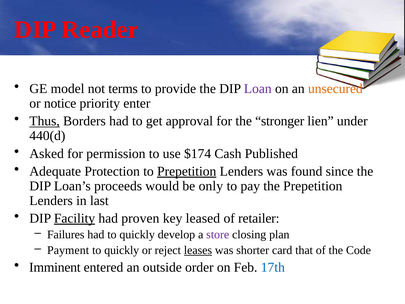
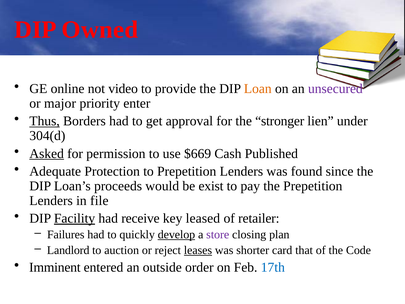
Reader: Reader -> Owned
model: model -> online
terms: terms -> video
Loan colour: purple -> orange
unsecured colour: orange -> purple
notice: notice -> major
440(d: 440(d -> 304(d
Asked underline: none -> present
$174: $174 -> $669
Prepetition at (187, 171) underline: present -> none
only: only -> exist
last: last -> file
proven: proven -> receive
develop underline: none -> present
Payment: Payment -> Landlord
quickly at (122, 250): quickly -> auction
